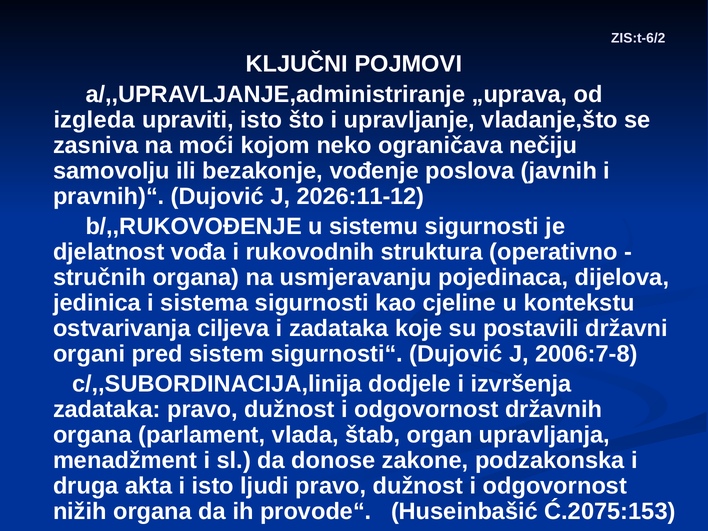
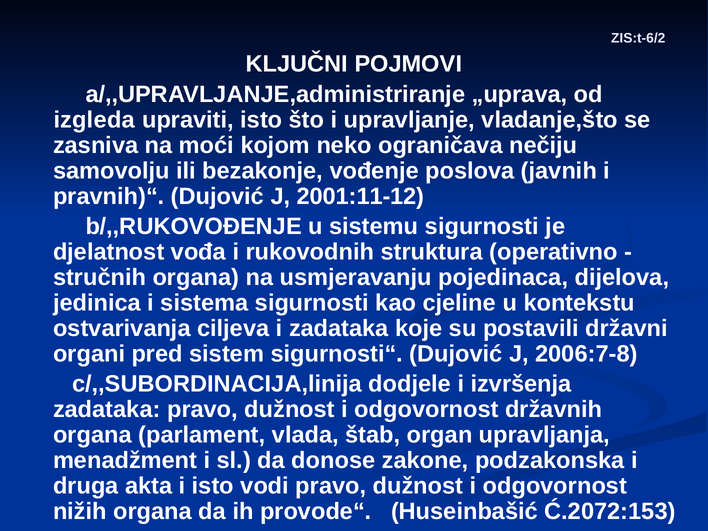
2026:11-12: 2026:11-12 -> 2001:11-12
ljudi: ljudi -> vodi
Ć.2075:153: Ć.2075:153 -> Ć.2072:153
